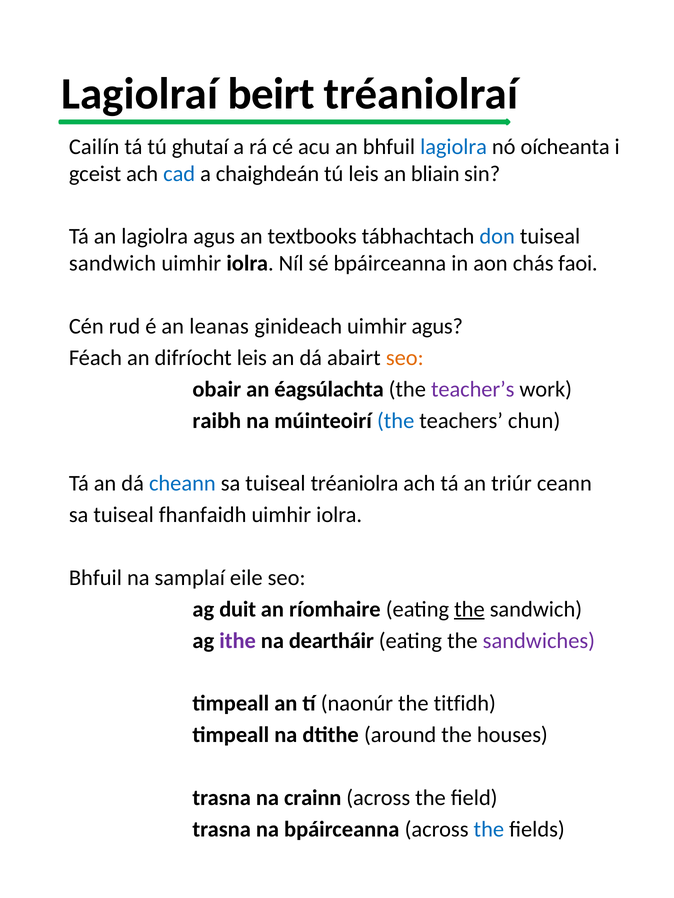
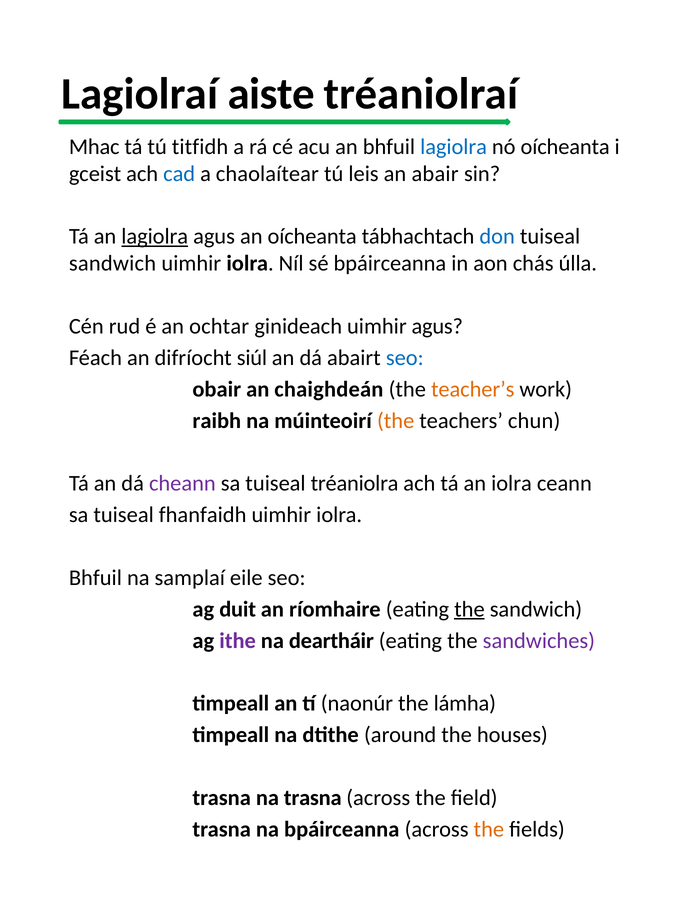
beirt: beirt -> aiste
Cailín: Cailín -> Mhac
ghutaí: ghutaí -> titfidh
chaighdeán: chaighdeán -> chaolaítear
bliain: bliain -> abair
lagiolra at (155, 237) underline: none -> present
an textbooks: textbooks -> oícheanta
faoi: faoi -> úlla
leanas: leanas -> ochtar
difríocht leis: leis -> siúl
seo at (405, 358) colour: orange -> blue
éagsúlachta: éagsúlachta -> chaighdeán
teacher’s colour: purple -> orange
the at (396, 421) colour: blue -> orange
cheann colour: blue -> purple
an triúr: triúr -> iolra
titfidh: titfidh -> lámha
na crainn: crainn -> trasna
the at (489, 830) colour: blue -> orange
